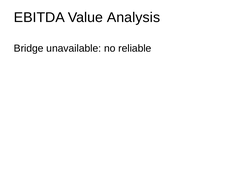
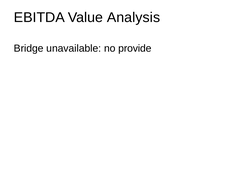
reliable: reliable -> provide
